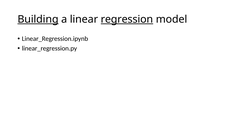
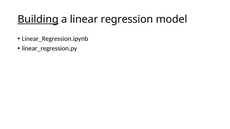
regression underline: present -> none
